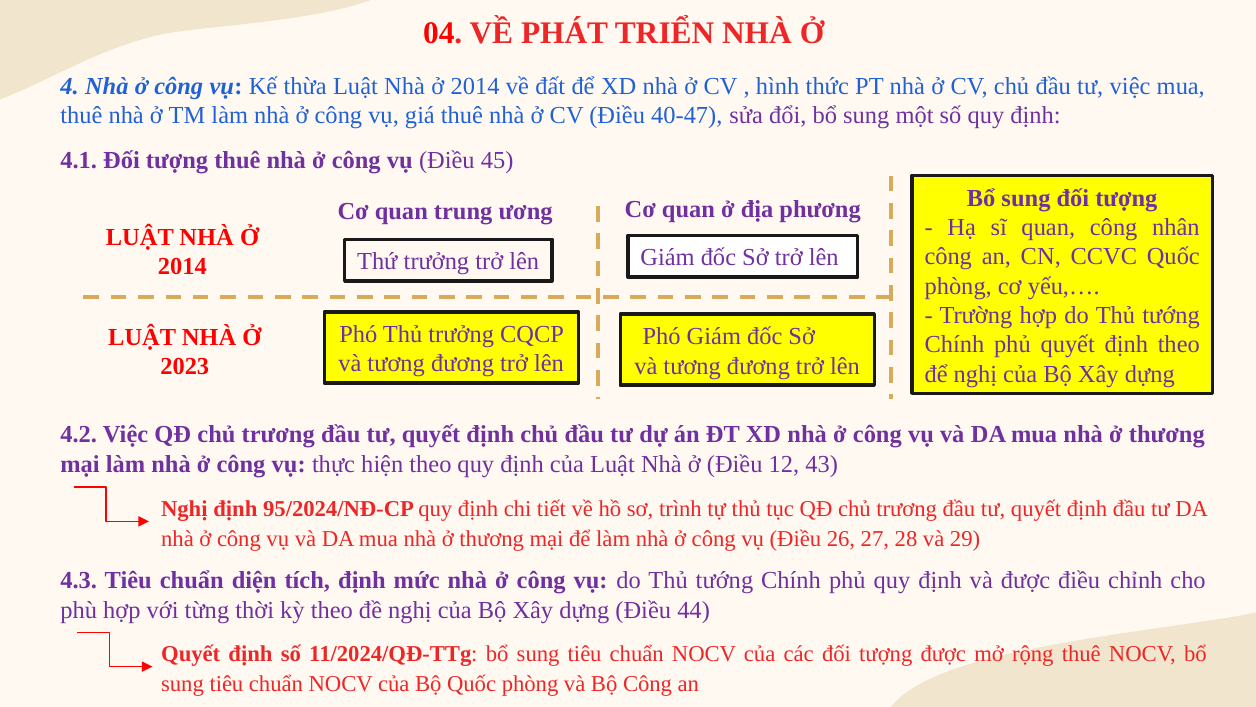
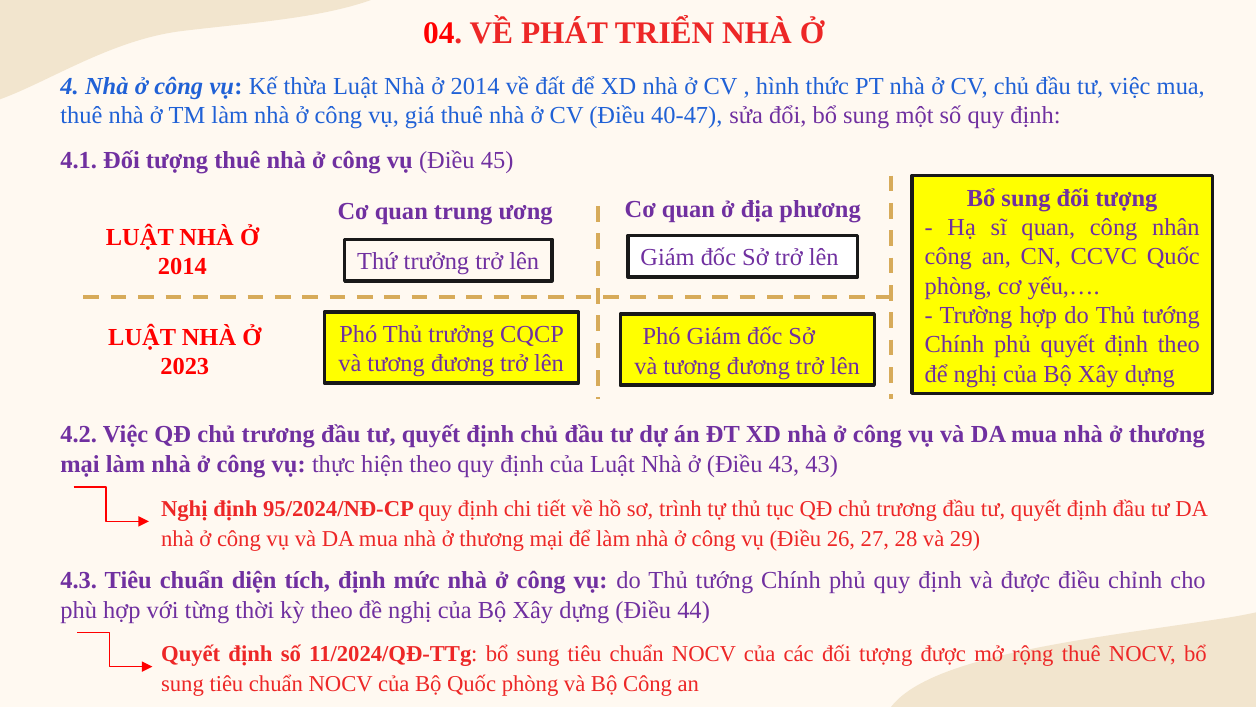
Điều 12: 12 -> 43
